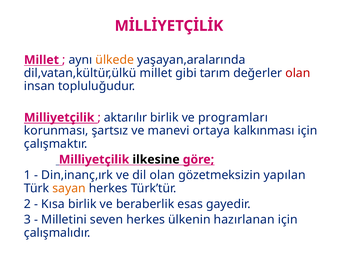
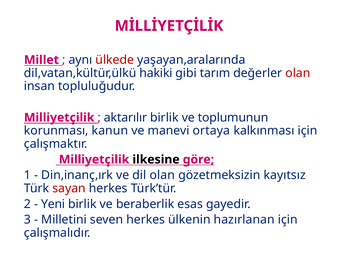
ülkede colour: orange -> red
dil,vatan,kültür,ülkü millet: millet -> hakiki
programları: programları -> toplumunun
şartsız: şartsız -> kanun
yapılan: yapılan -> kayıtsız
sayan colour: orange -> red
Kısa: Kısa -> Yeni
